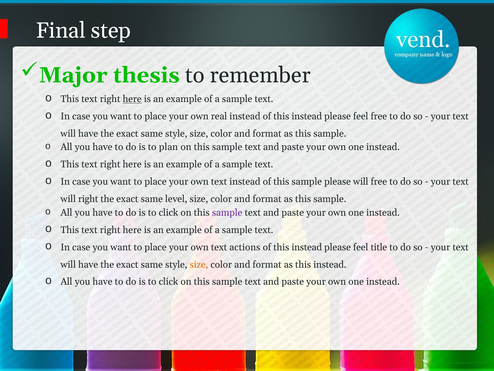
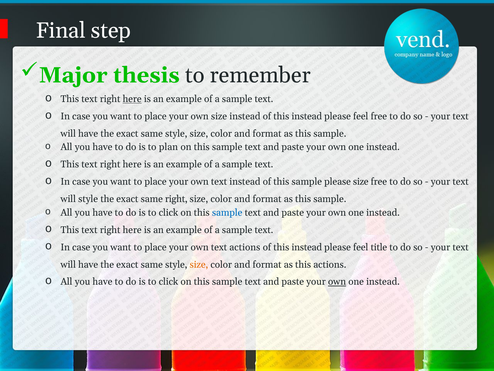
own real: real -> size
please will: will -> size
will right: right -> style
same level: level -> right
sample at (227, 212) colour: purple -> blue
as this instead: instead -> actions
own at (337, 281) underline: none -> present
